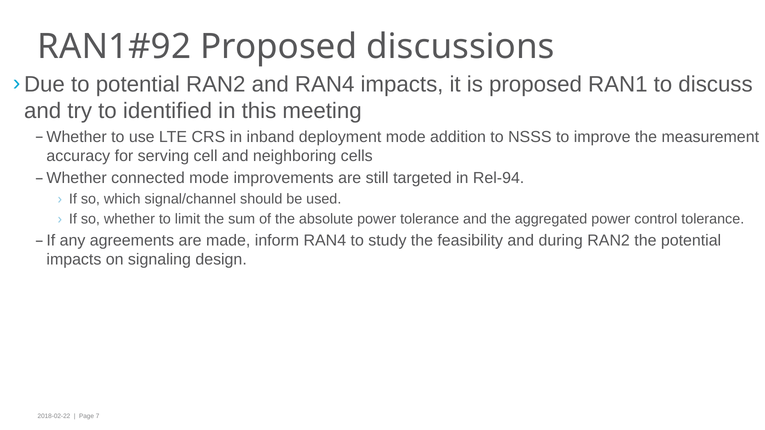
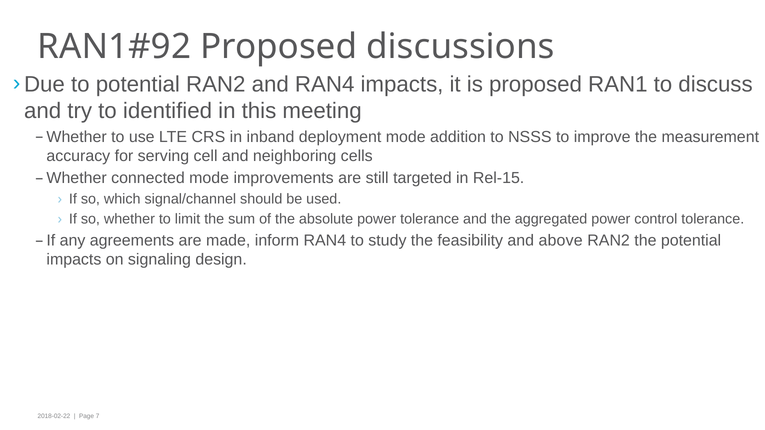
Rel-94: Rel-94 -> Rel-15
during: during -> above
